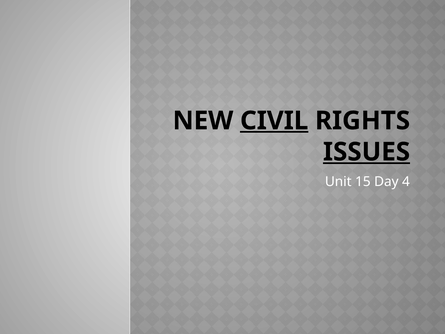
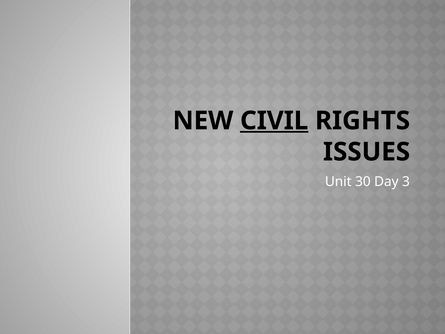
ISSUES underline: present -> none
15: 15 -> 30
4: 4 -> 3
